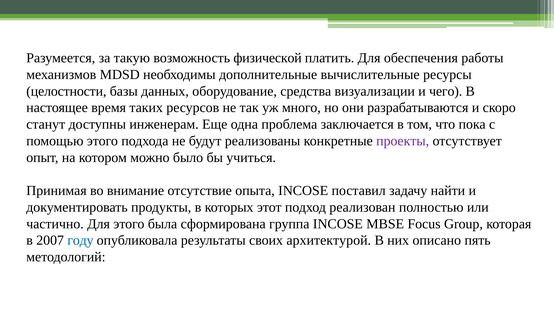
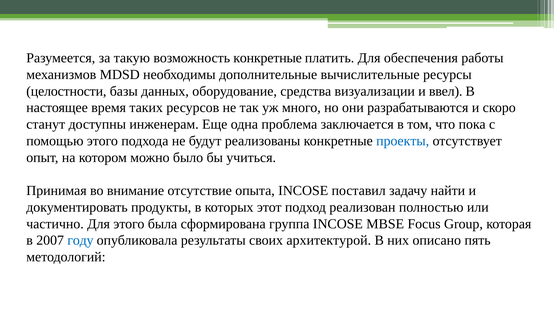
возможность физической: физической -> конкретные
чего: чего -> ввел
проекты colour: purple -> blue
